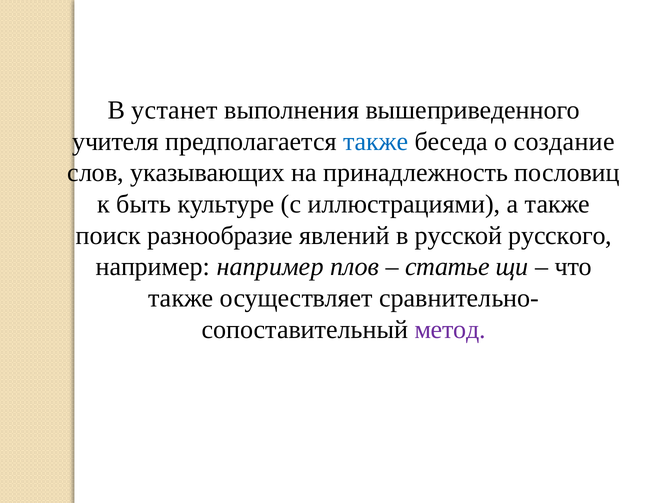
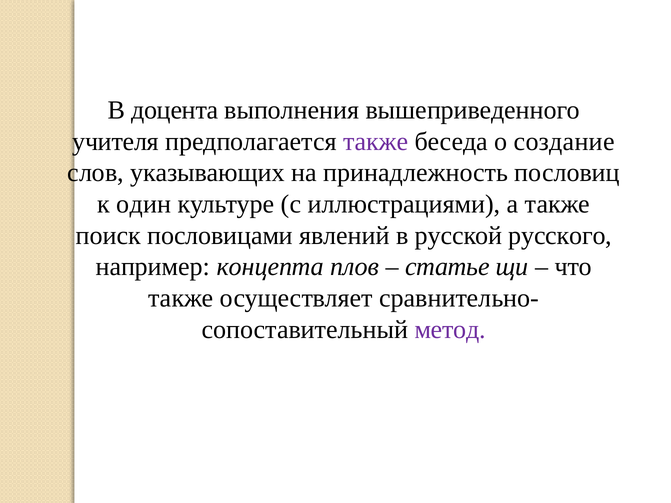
устанет: устанет -> доцента
также at (376, 142) colour: blue -> purple
быть: быть -> один
разнообразие: разнообразие -> пословицами
например например: например -> концепта
